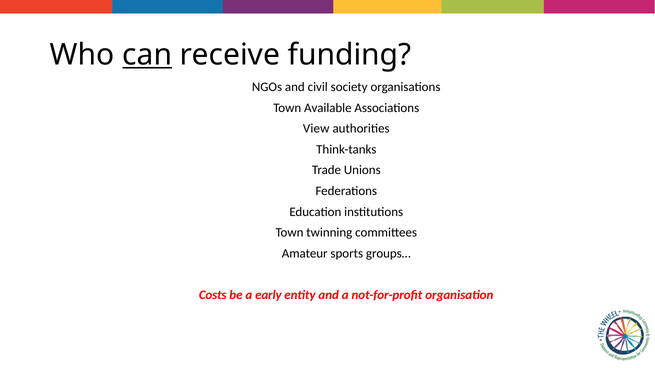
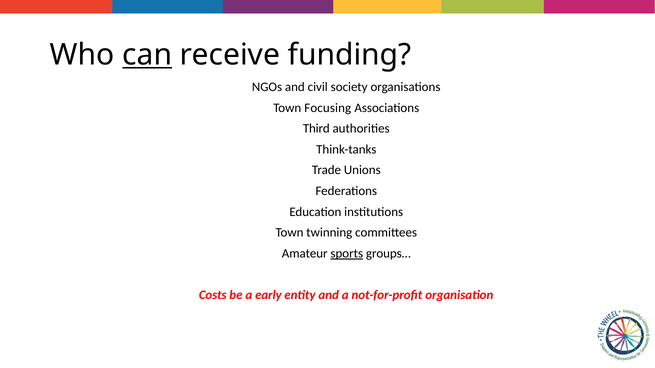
Available: Available -> Focusing
View: View -> Third
sports underline: none -> present
